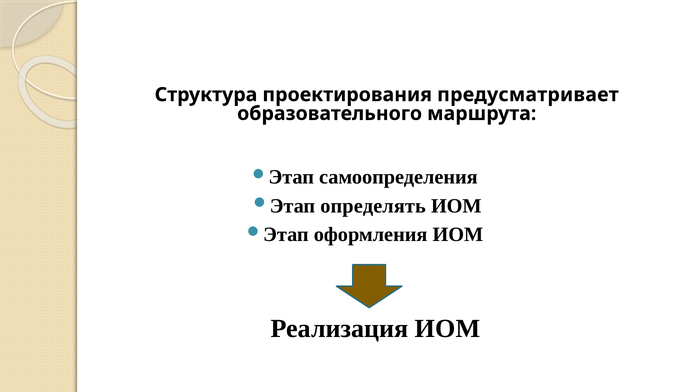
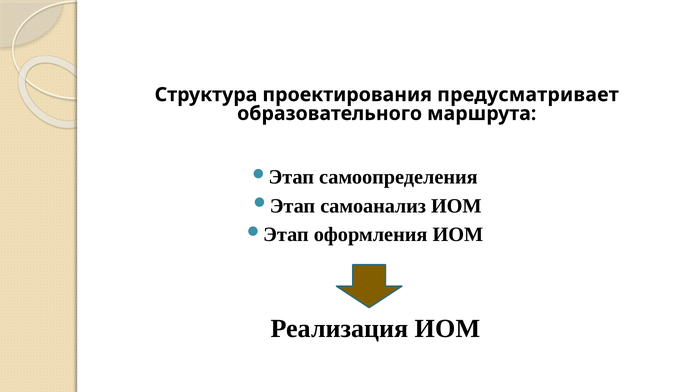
определять: определять -> самоанализ
